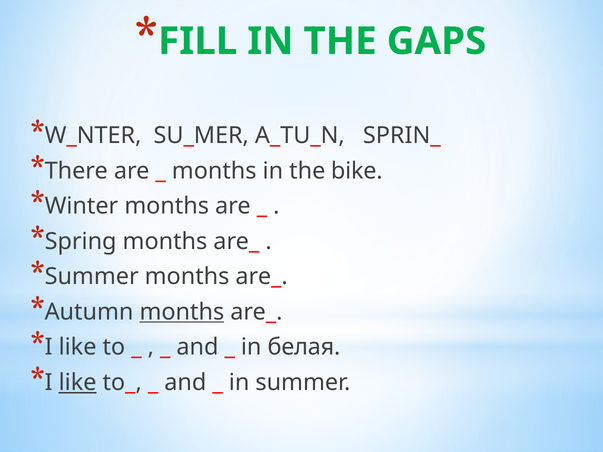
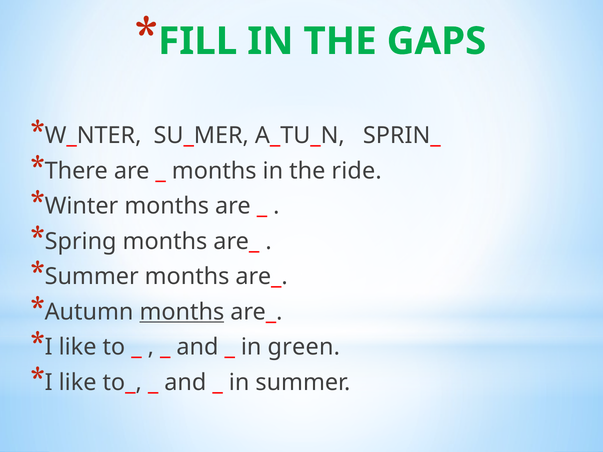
bike: bike -> ride
белая: белая -> green
like at (78, 383) underline: present -> none
